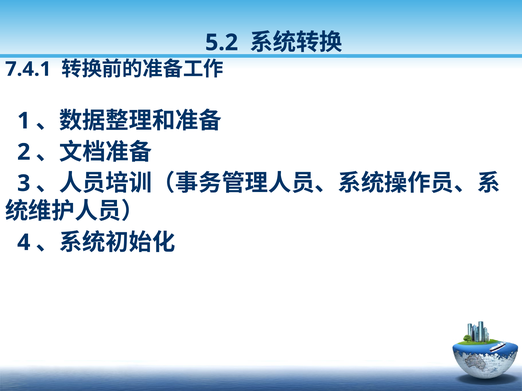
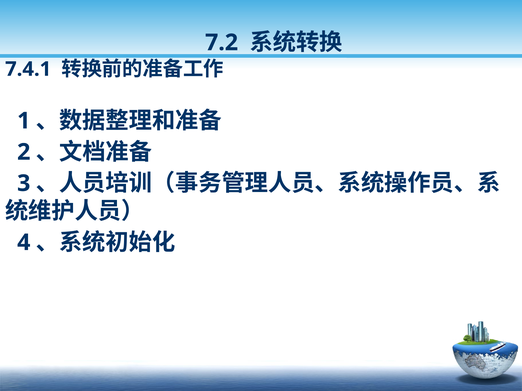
5.2: 5.2 -> 7.2
